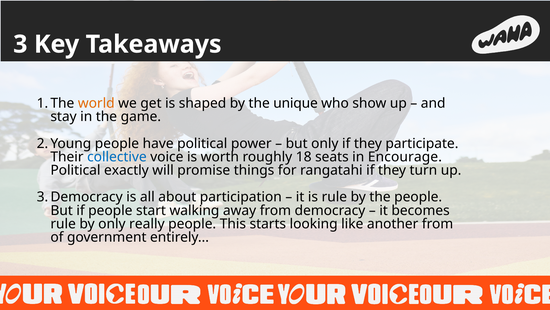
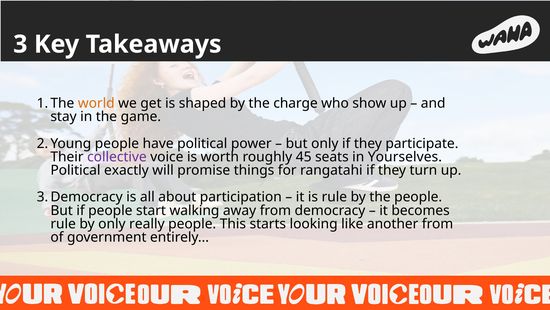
unique: unique -> charge
collective colour: blue -> purple
18: 18 -> 45
Encourage: Encourage -> Yourselves
